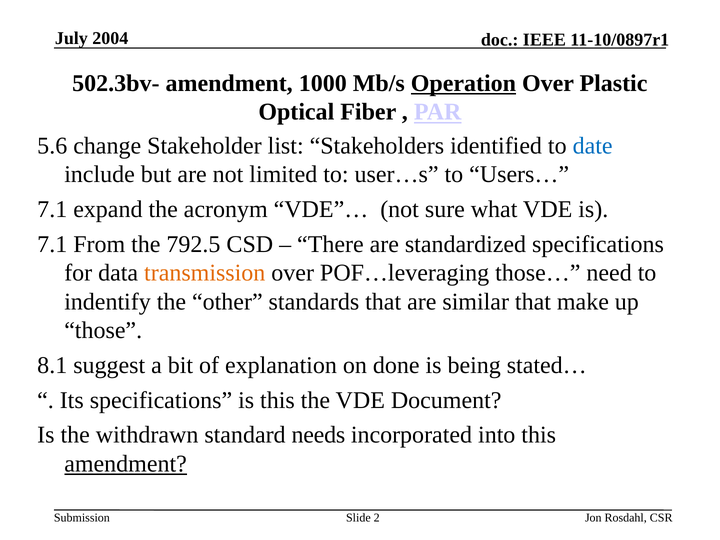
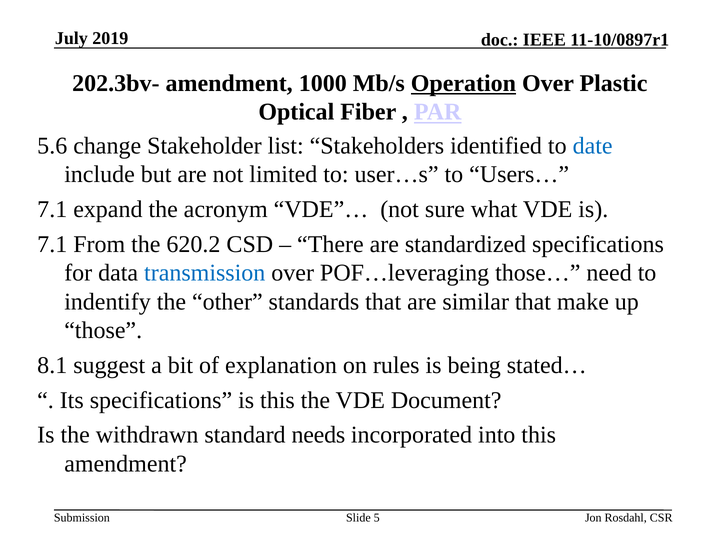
2004: 2004 -> 2019
502.3bv-: 502.3bv- -> 202.3bv-
792.5: 792.5 -> 620.2
transmission colour: orange -> blue
done: done -> rules
amendment at (126, 464) underline: present -> none
2: 2 -> 5
